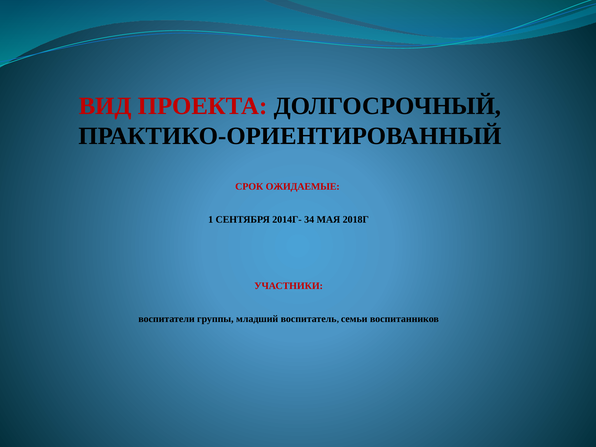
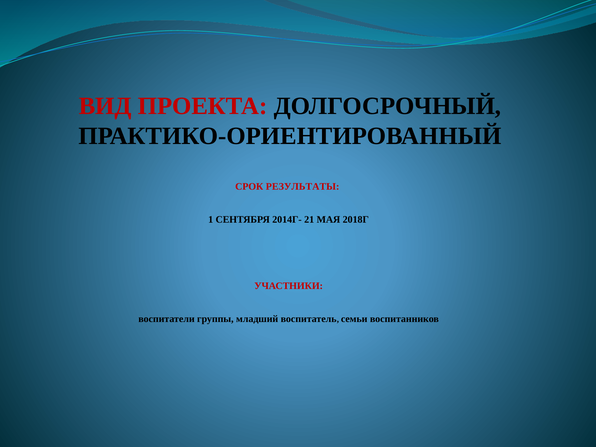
ОЖИДАЕМЫЕ: ОЖИДАЕМЫЕ -> РЕЗУЛЬТАТЫ
34: 34 -> 21
